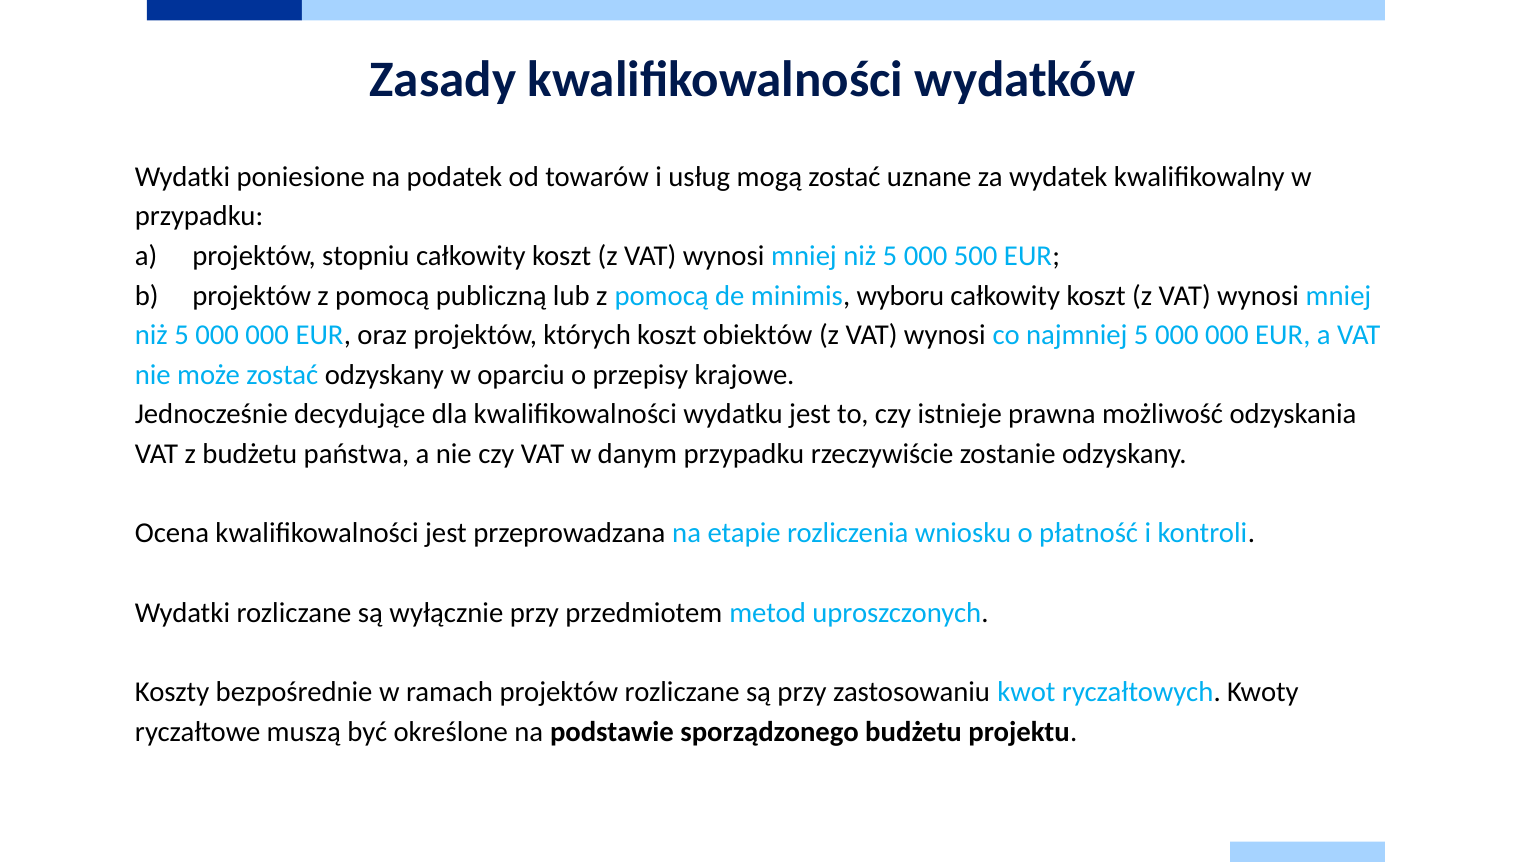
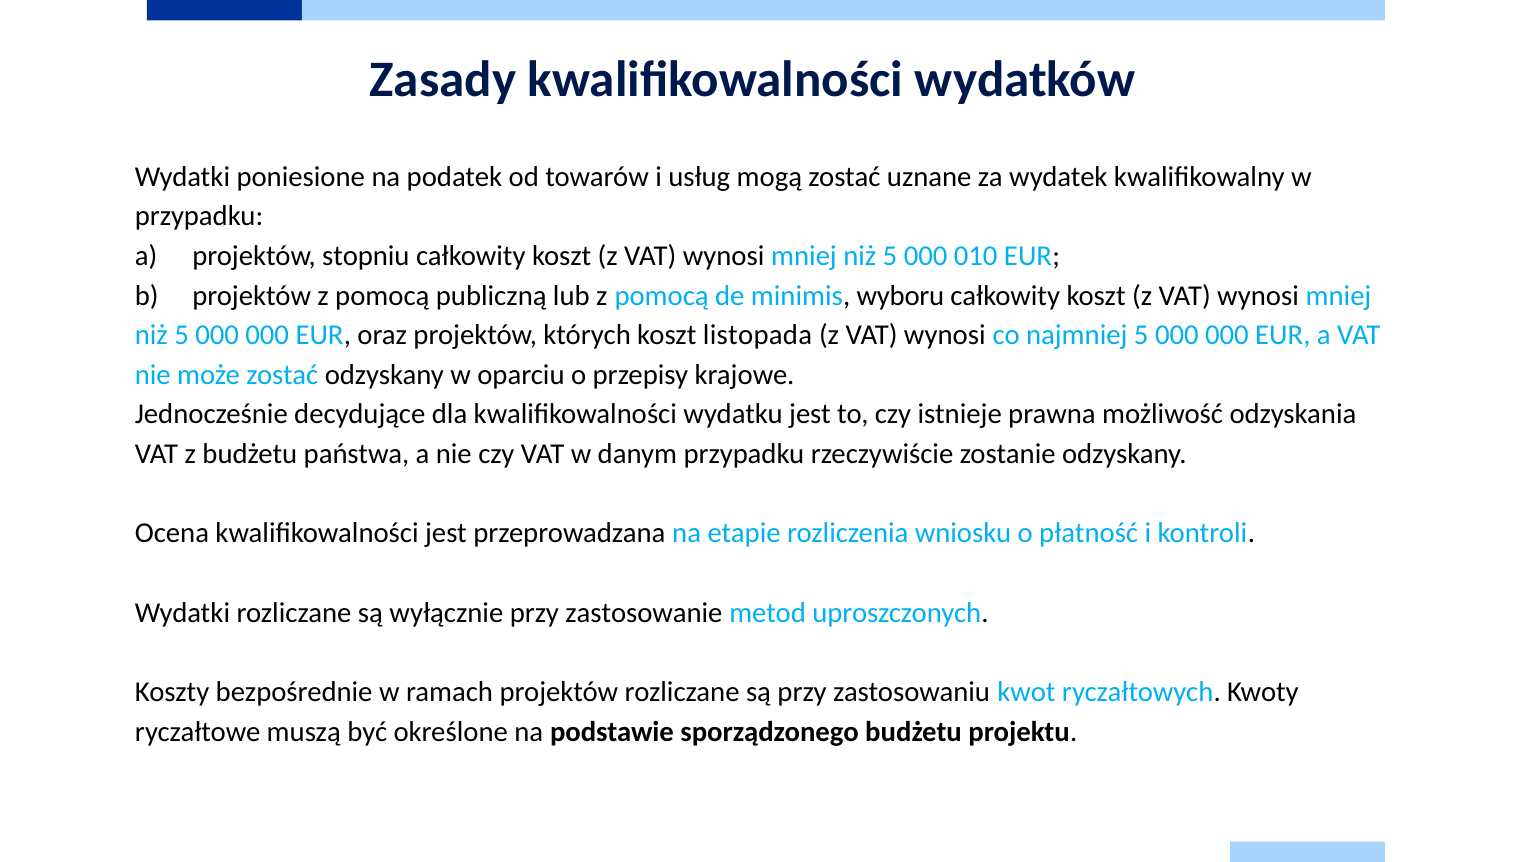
500: 500 -> 010
obiektów: obiektów -> listopada
przedmiotem: przedmiotem -> zastosowanie
